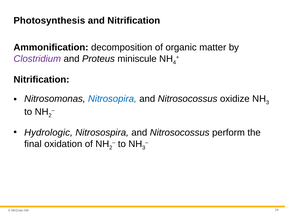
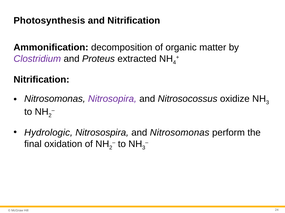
miniscule: miniscule -> extracted
Nitrosopira colour: blue -> purple
Nitrosospira and Nitrosocossus: Nitrosocossus -> Nitrosomonas
